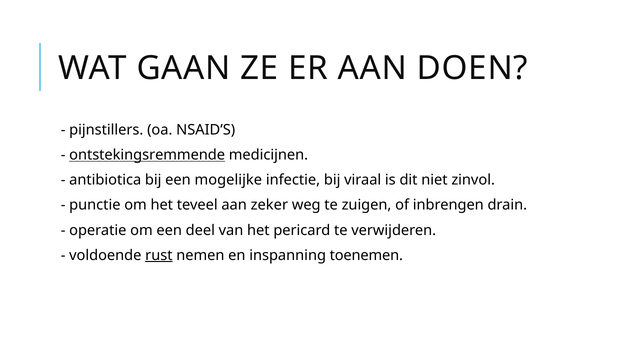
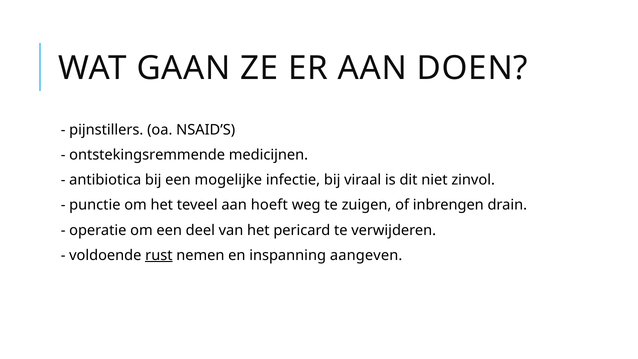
ontstekingsremmende underline: present -> none
zeker: zeker -> hoeft
toenemen: toenemen -> aangeven
